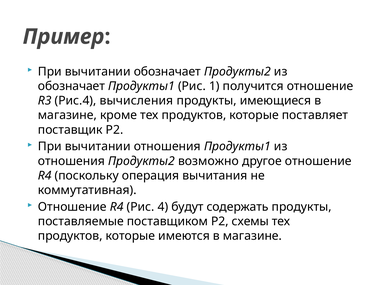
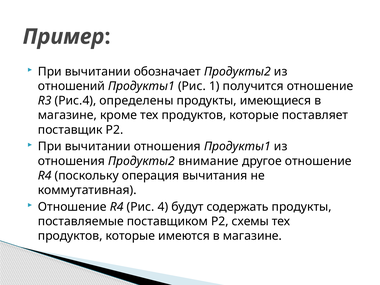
обозначает at (71, 86): обозначает -> отношений
вычисления: вычисления -> определены
возможно: возможно -> внимание
